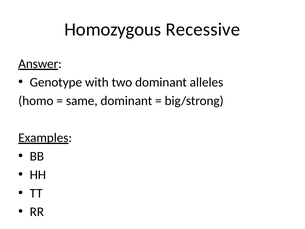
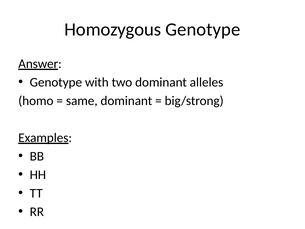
Homozygous Recessive: Recessive -> Genotype
